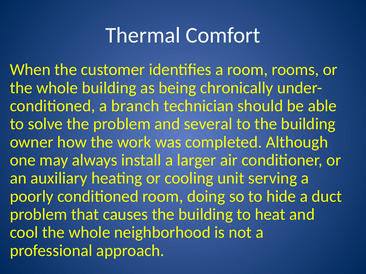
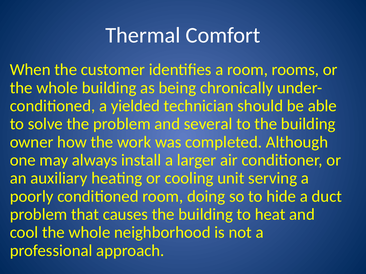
branch: branch -> yielded
